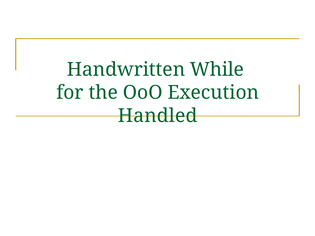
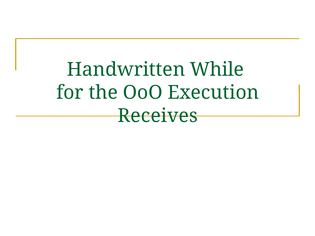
Handled: Handled -> Receives
